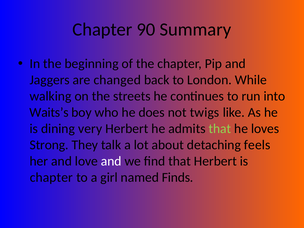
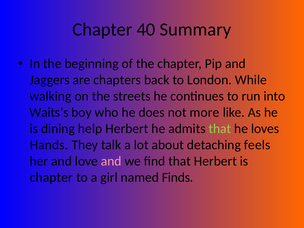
90: 90 -> 40
changed: changed -> chapters
twigs: twigs -> more
very: very -> help
Strong: Strong -> Hands
and at (111, 161) colour: white -> pink
